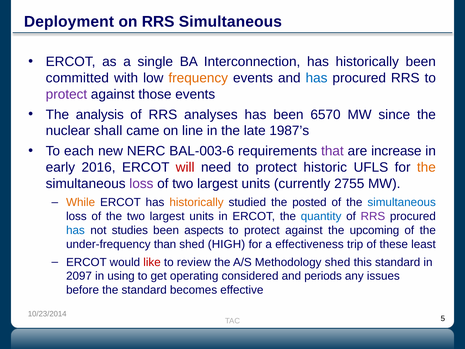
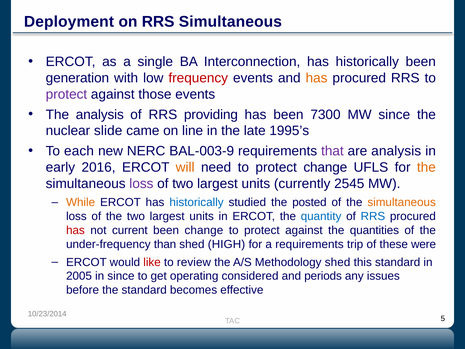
committed: committed -> generation
frequency colour: orange -> red
has at (317, 78) colour: blue -> orange
analyses: analyses -> providing
6570: 6570 -> 7300
shall: shall -> slide
1987’s: 1987’s -> 1995’s
BAL-003-6: BAL-003-6 -> BAL-003-9
are increase: increase -> analysis
will colour: red -> orange
protect historic: historic -> change
2755: 2755 -> 2545
historically at (197, 202) colour: orange -> blue
simultaneous at (402, 202) colour: blue -> orange
RRS at (373, 216) colour: purple -> blue
has at (75, 230) colour: blue -> red
studies: studies -> current
been aspects: aspects -> change
upcoming: upcoming -> quantities
a effectiveness: effectiveness -> requirements
least: least -> were
2097: 2097 -> 2005
in using: using -> since
